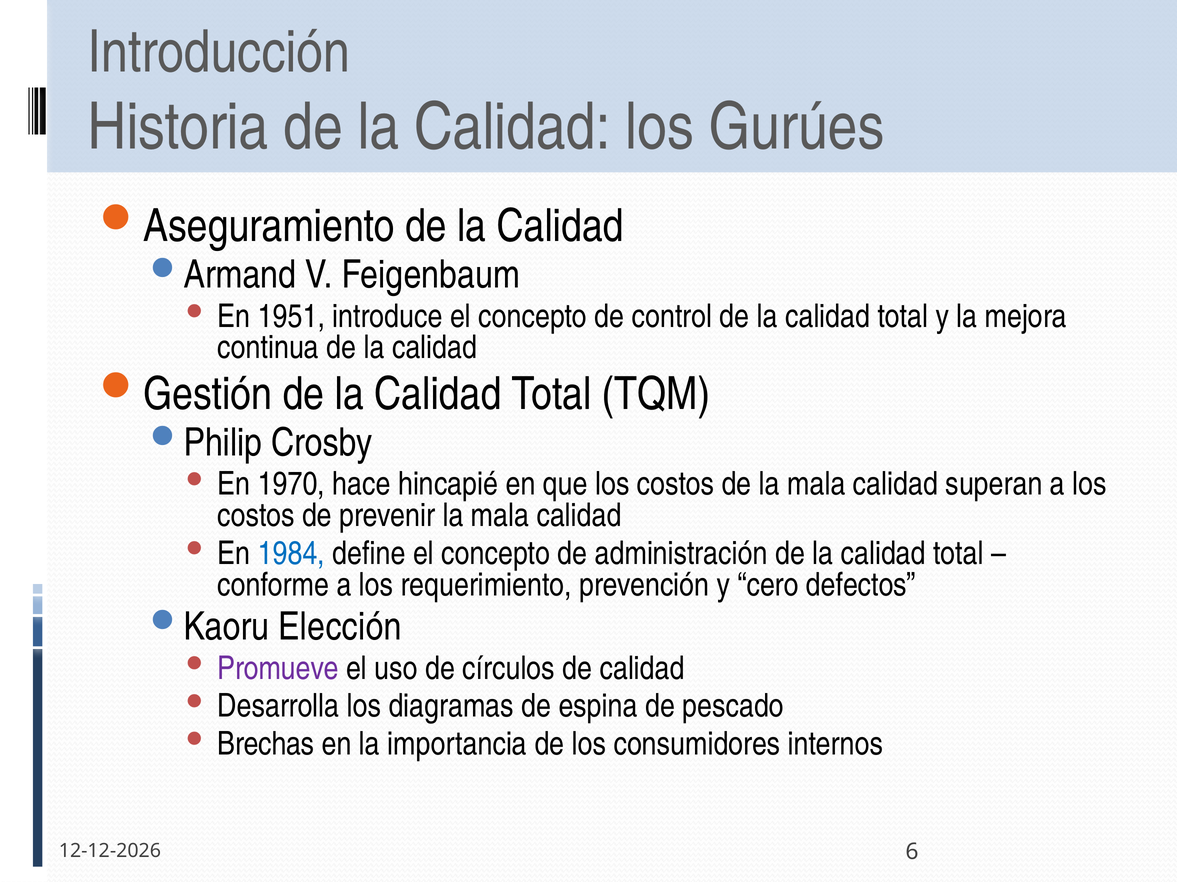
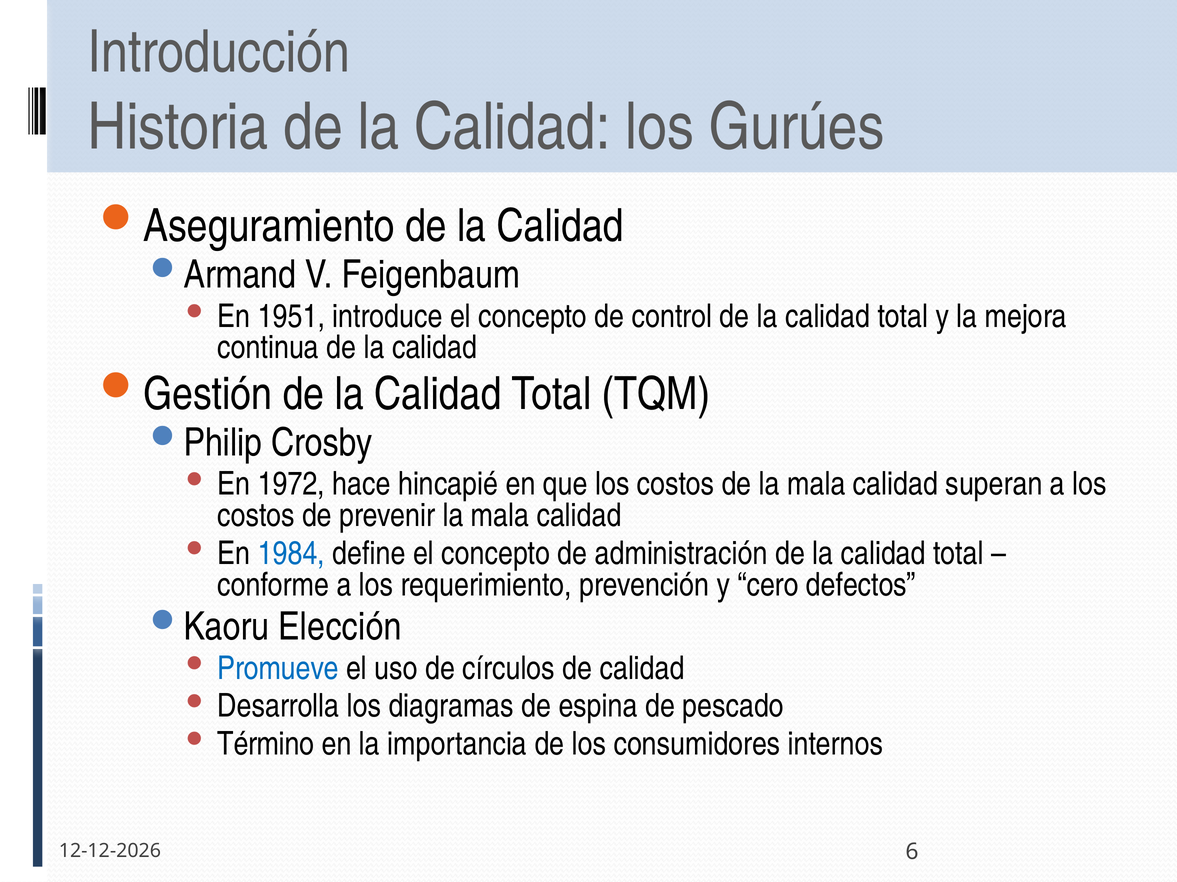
1970: 1970 -> 1972
Promueve colour: purple -> blue
Brechas: Brechas -> Término
